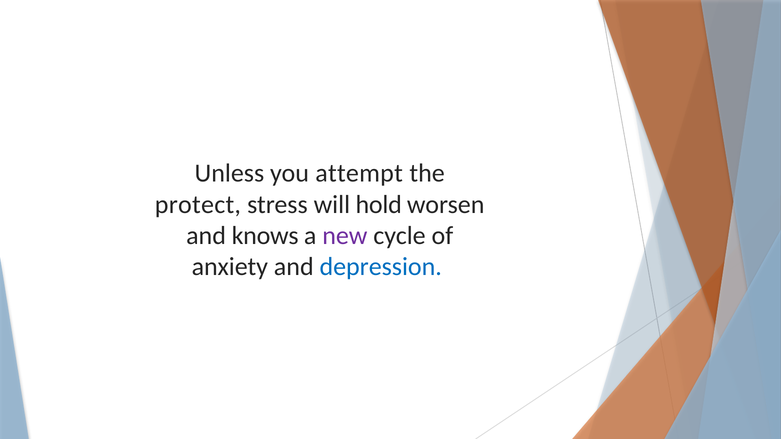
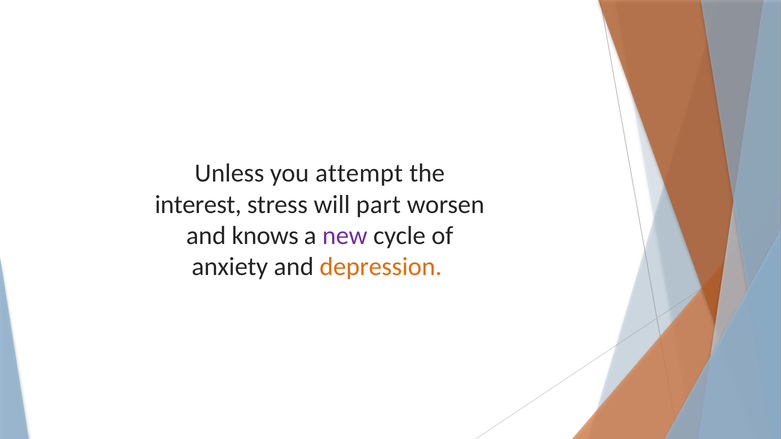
protect: protect -> interest
hold: hold -> part
depression colour: blue -> orange
